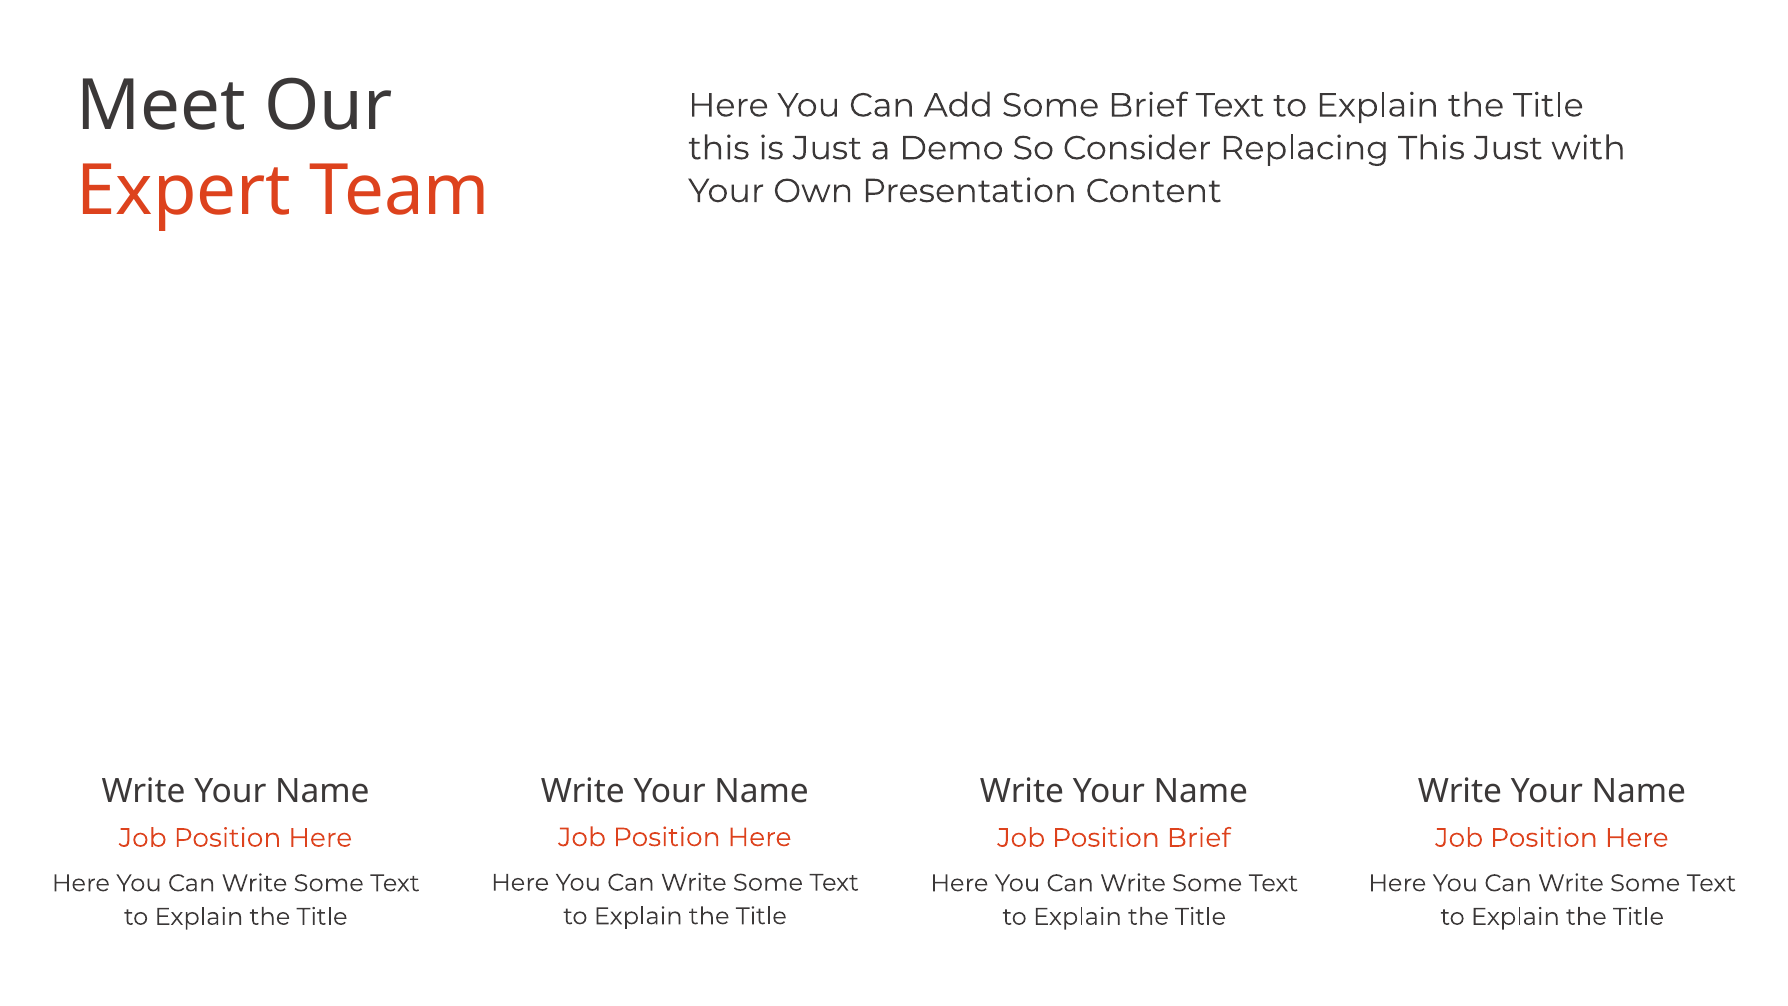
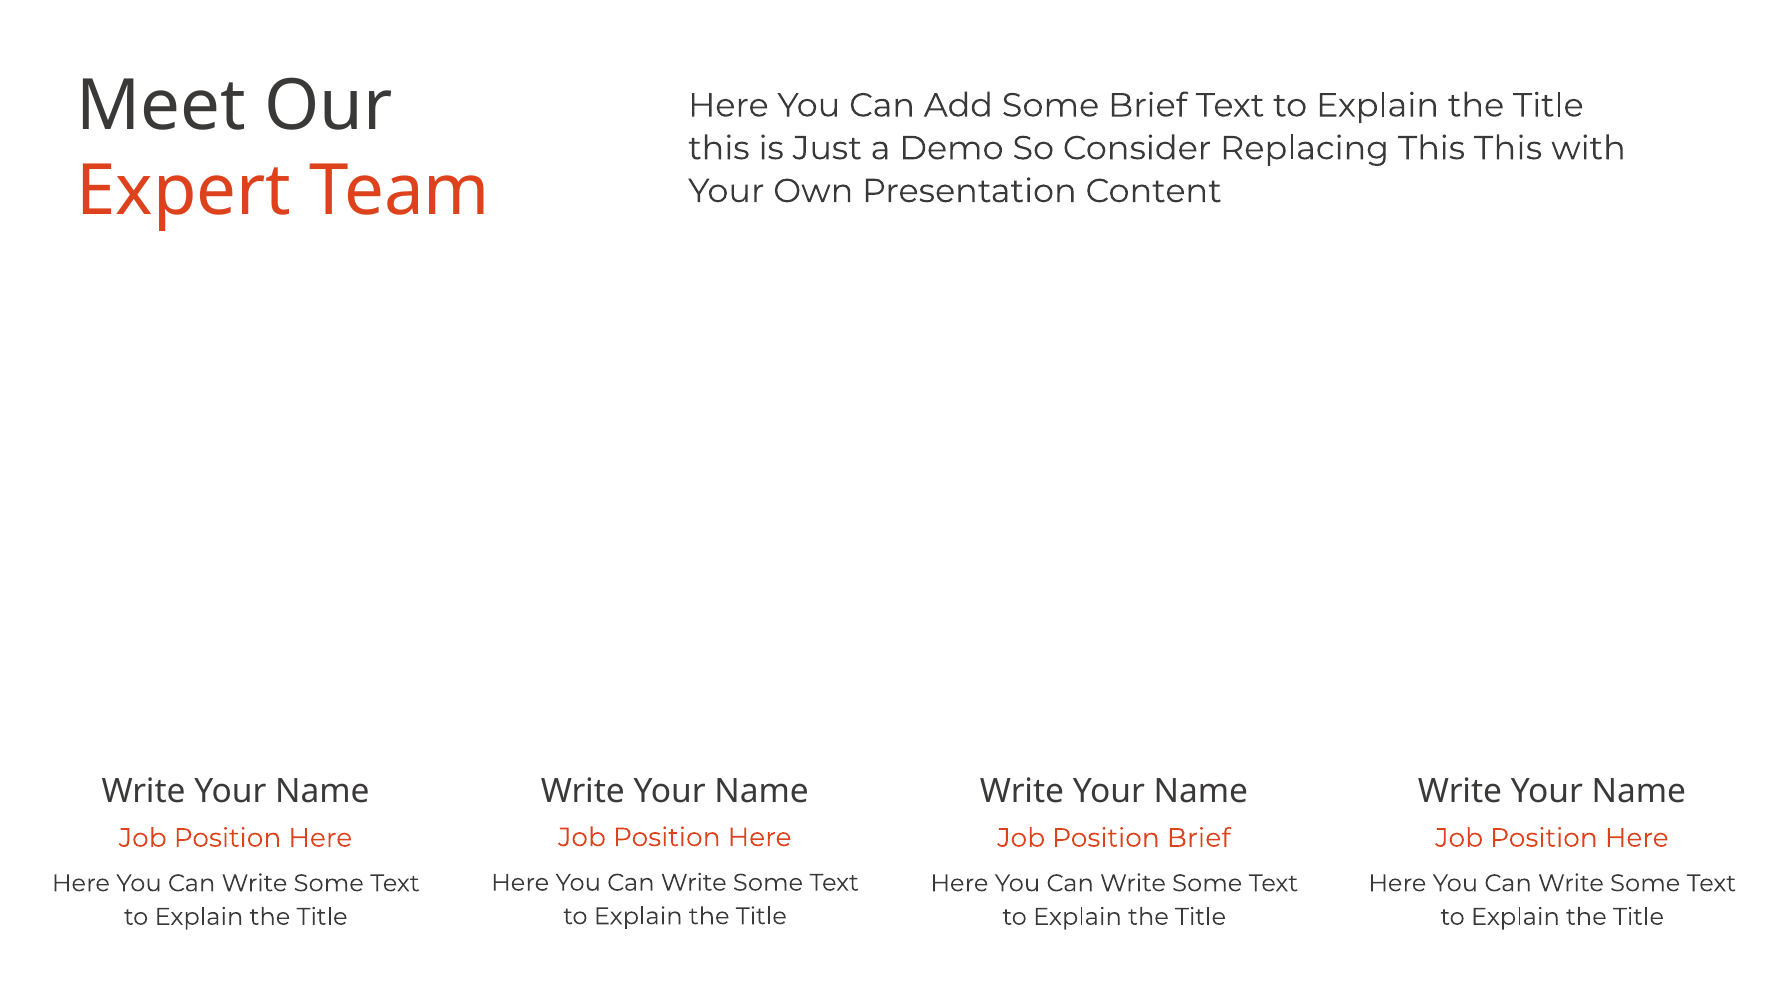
This Just: Just -> This
